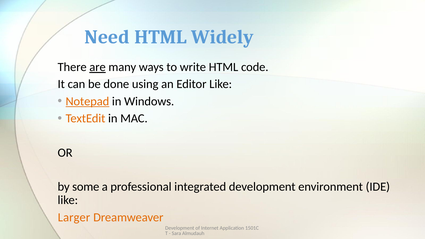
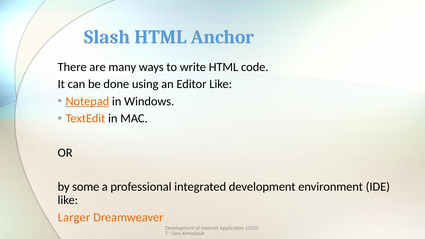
Need: Need -> Slash
Widely: Widely -> Anchor
are underline: present -> none
